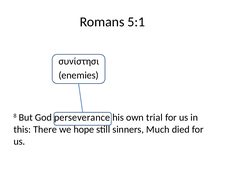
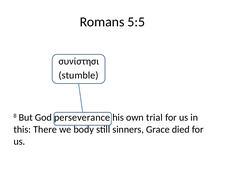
5:1: 5:1 -> 5:5
enemies: enemies -> stumble
hope: hope -> body
Much: Much -> Grace
